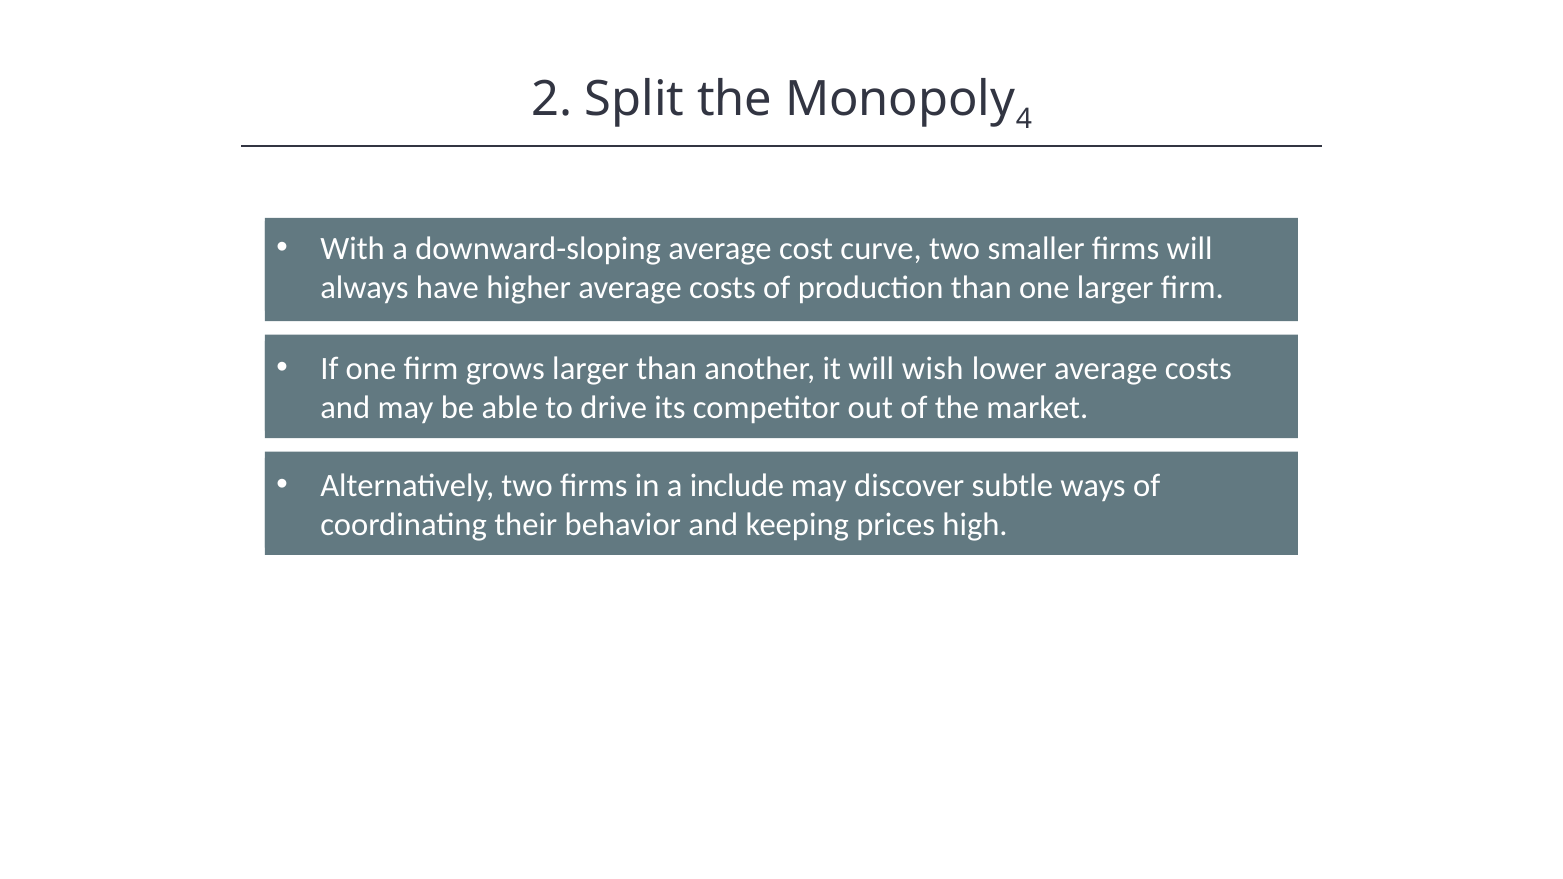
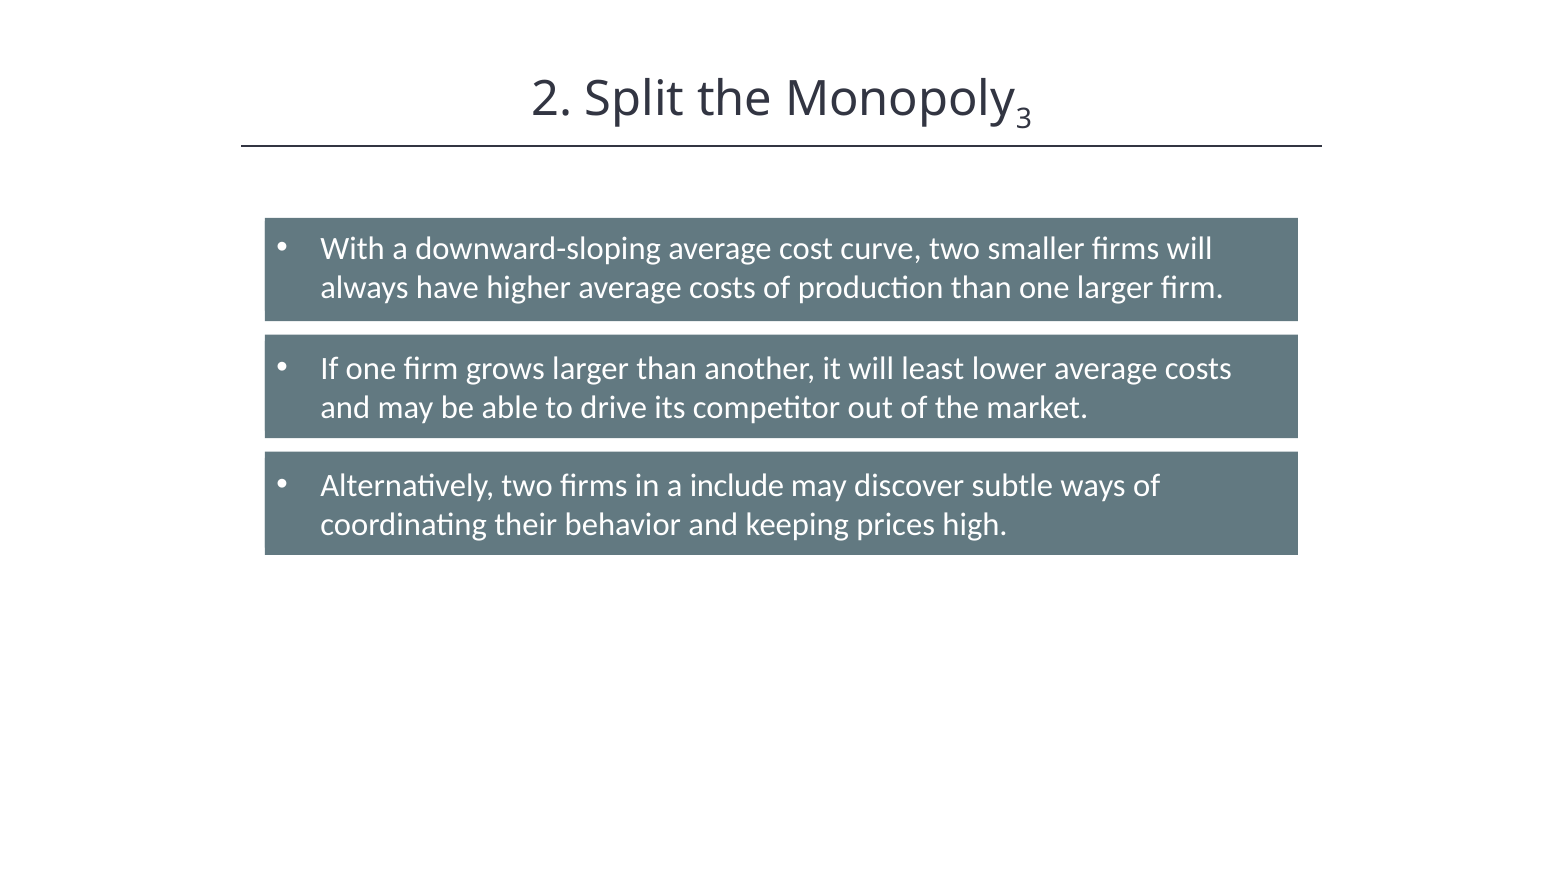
4: 4 -> 3
wish: wish -> least
